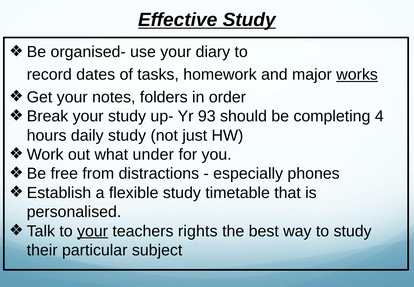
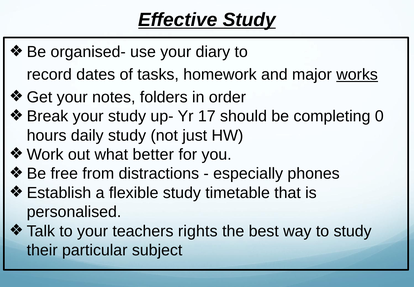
93: 93 -> 17
4: 4 -> 0
under: under -> better
your at (93, 231) underline: present -> none
